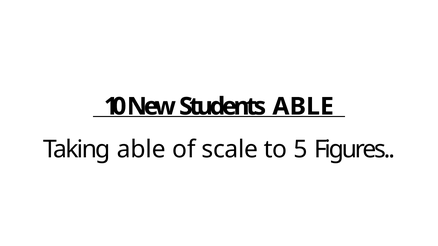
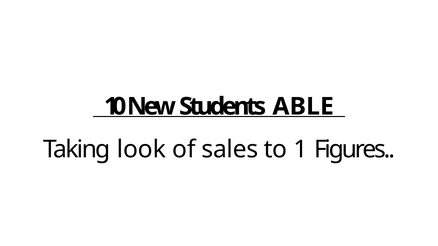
Taking able: able -> look
scale: scale -> sales
5: 5 -> 1
